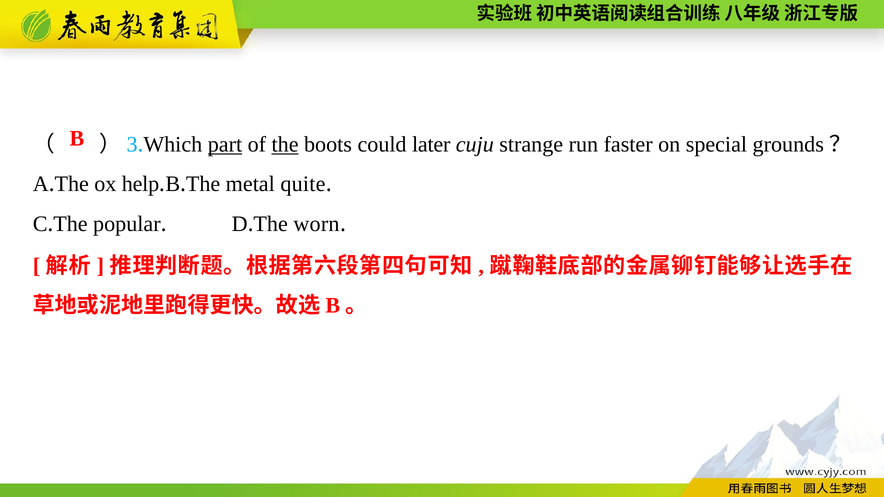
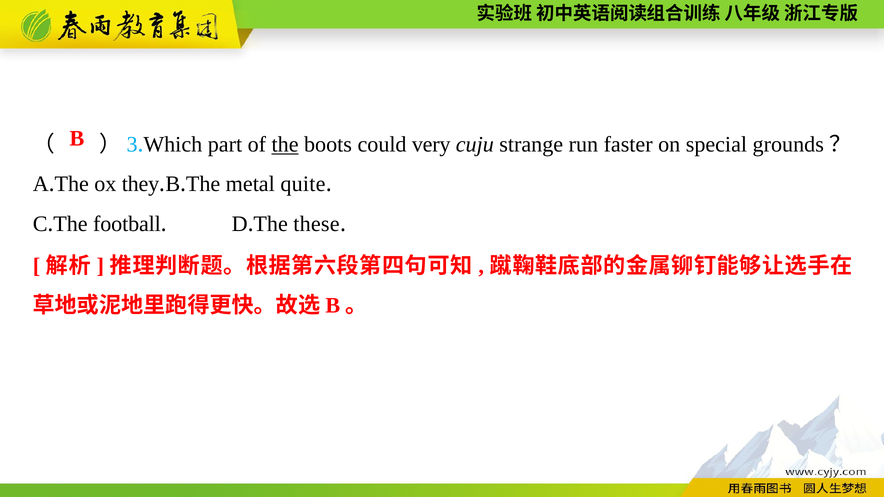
part underline: present -> none
later: later -> very
help: help -> they
popular: popular -> football
worn: worn -> these
